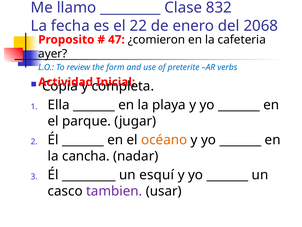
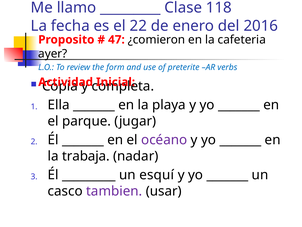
832: 832 -> 118
2068: 2068 -> 2016
océano colour: orange -> purple
cancha: cancha -> trabaja
